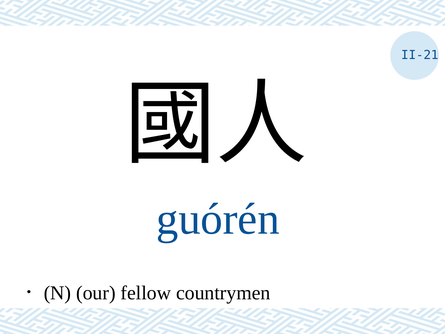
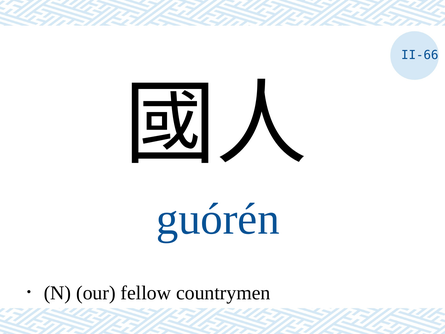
II-21: II-21 -> II-66
